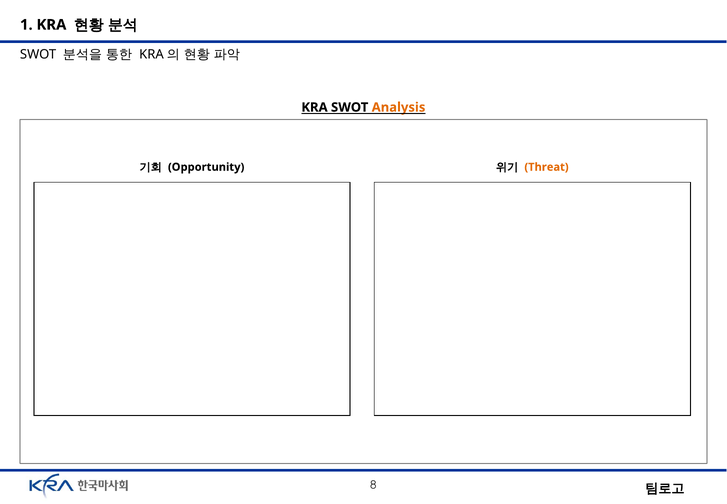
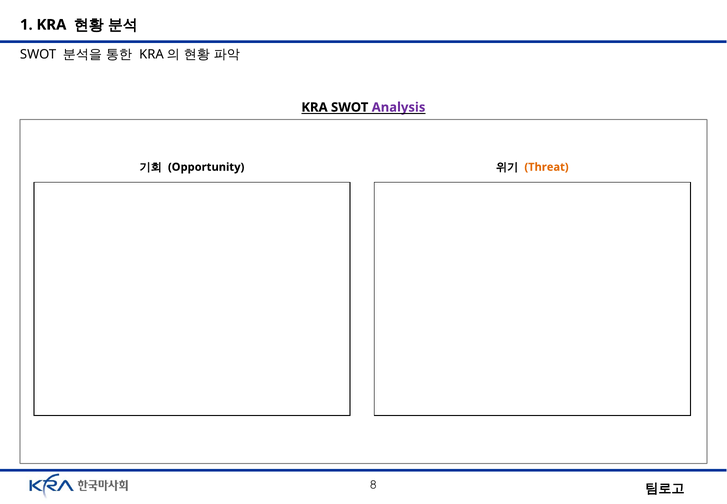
Analysis colour: orange -> purple
